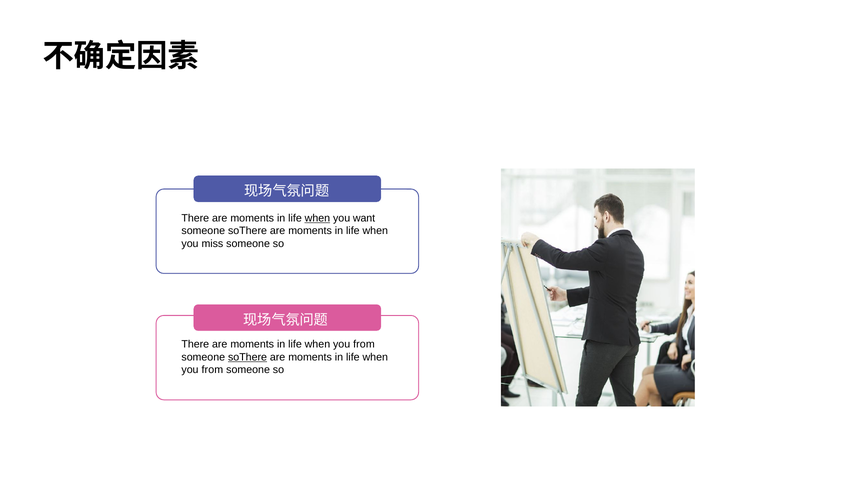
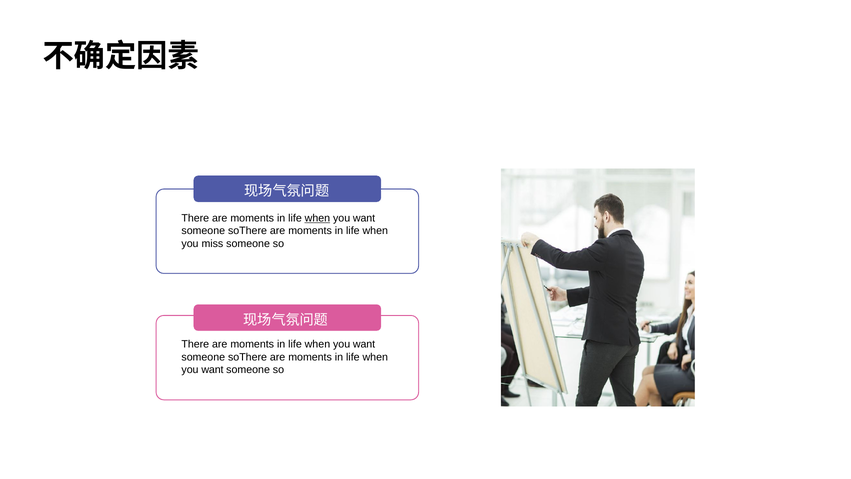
from at (364, 344): from -> want
soThere at (248, 357) underline: present -> none
from at (212, 370): from -> want
